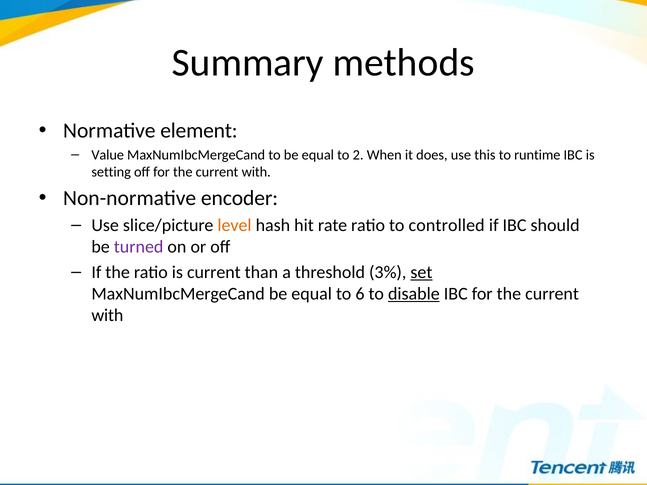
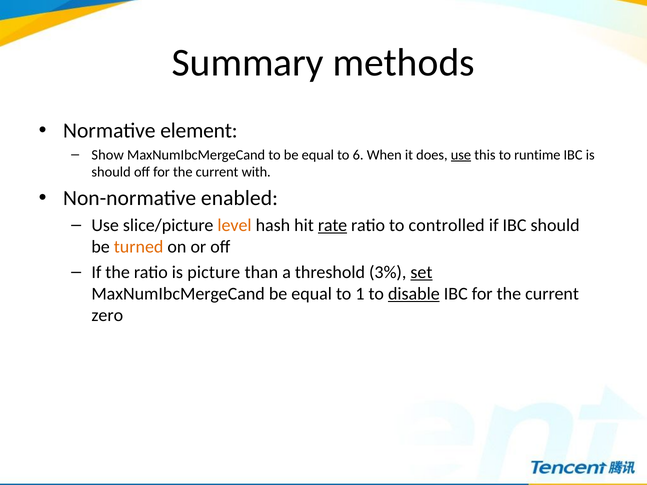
Value: Value -> Show
2: 2 -> 6
use at (461, 155) underline: none -> present
setting at (111, 172): setting -> should
encoder: encoder -> enabled
rate underline: none -> present
turned colour: purple -> orange
is current: current -> picture
6: 6 -> 1
with at (107, 315): with -> zero
